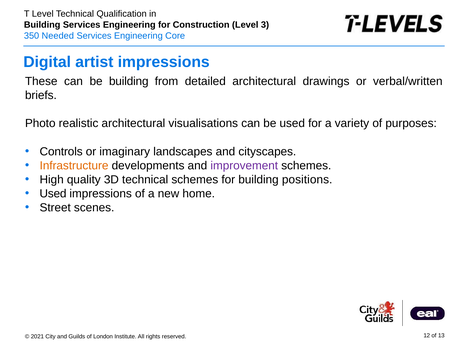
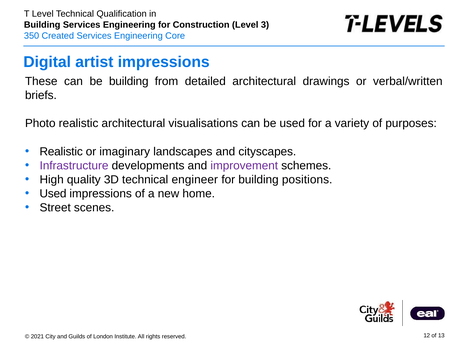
Needed: Needed -> Created
Controls at (61, 152): Controls -> Realistic
Infrastructure colour: orange -> purple
technical schemes: schemes -> engineer
